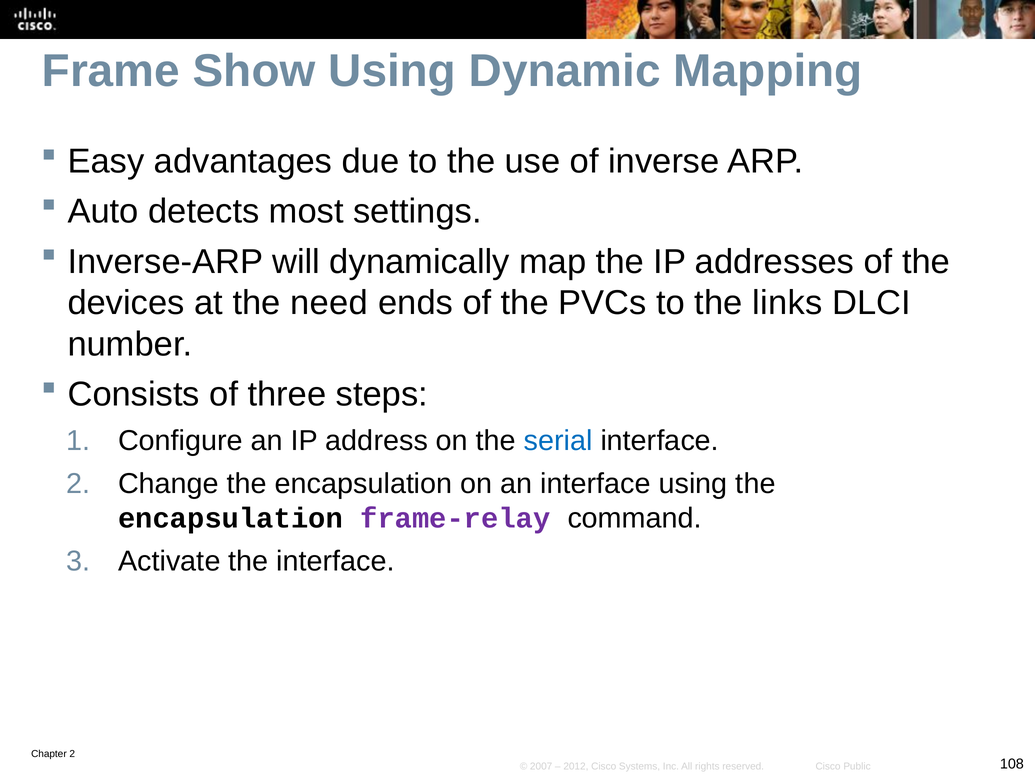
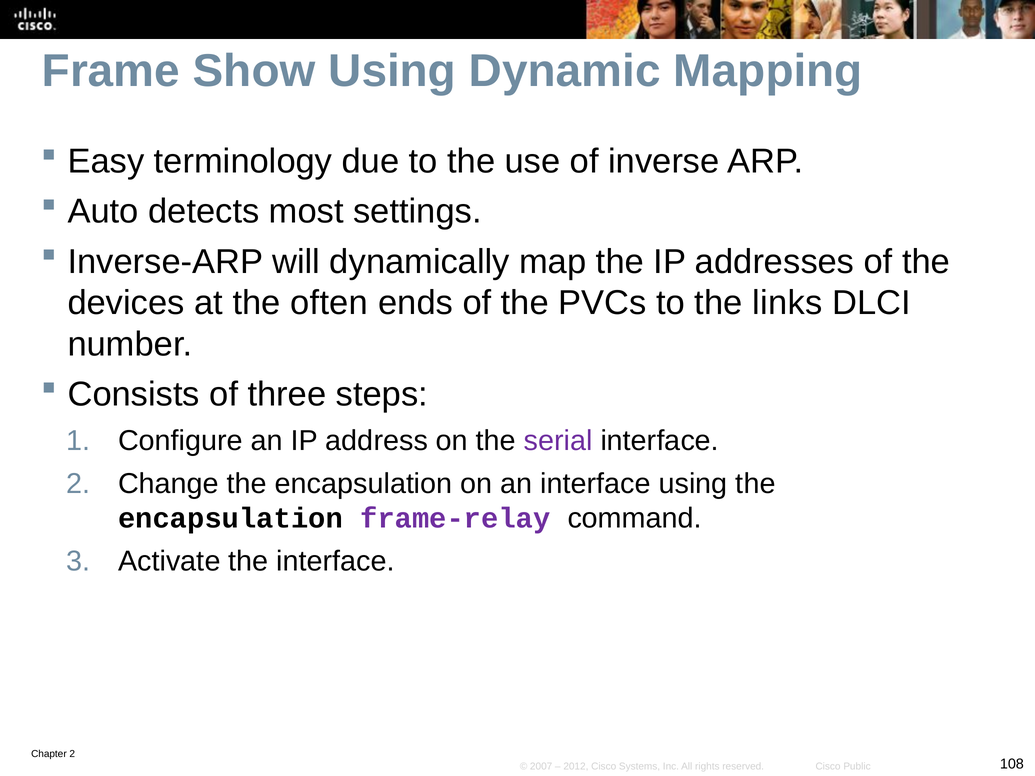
advantages: advantages -> terminology
need: need -> often
serial colour: blue -> purple
